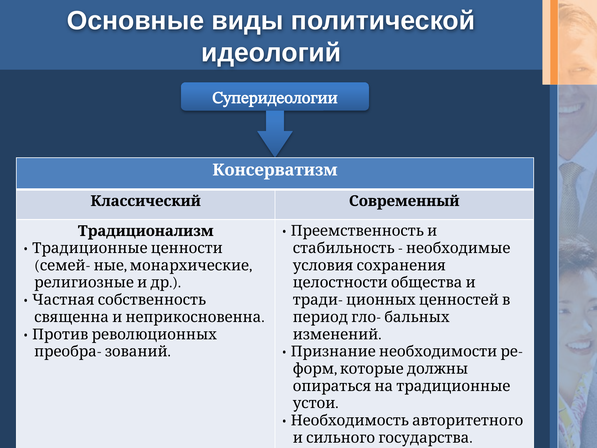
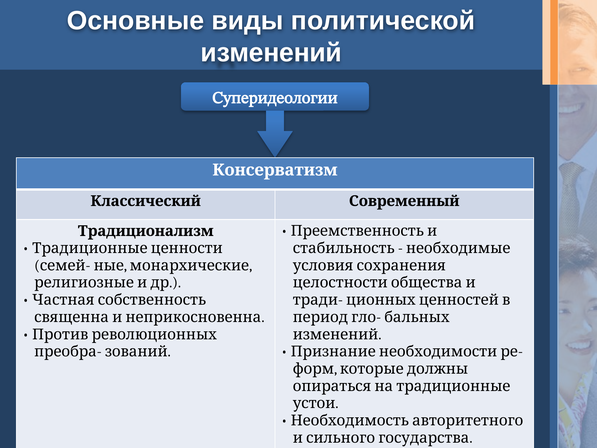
идеологий at (271, 53): идеологий -> изменений
